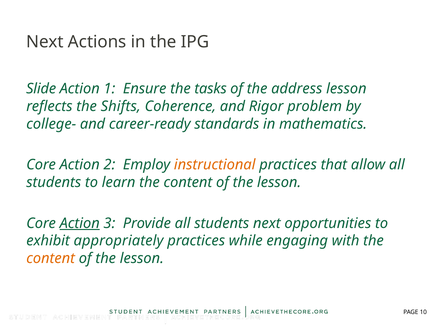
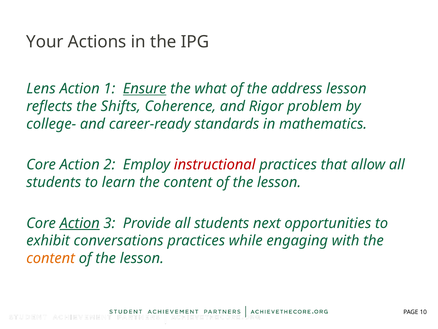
Next at (45, 42): Next -> Your
Slide: Slide -> Lens
Ensure underline: none -> present
tasks: tasks -> what
instructional colour: orange -> red
appropriately: appropriately -> conversations
